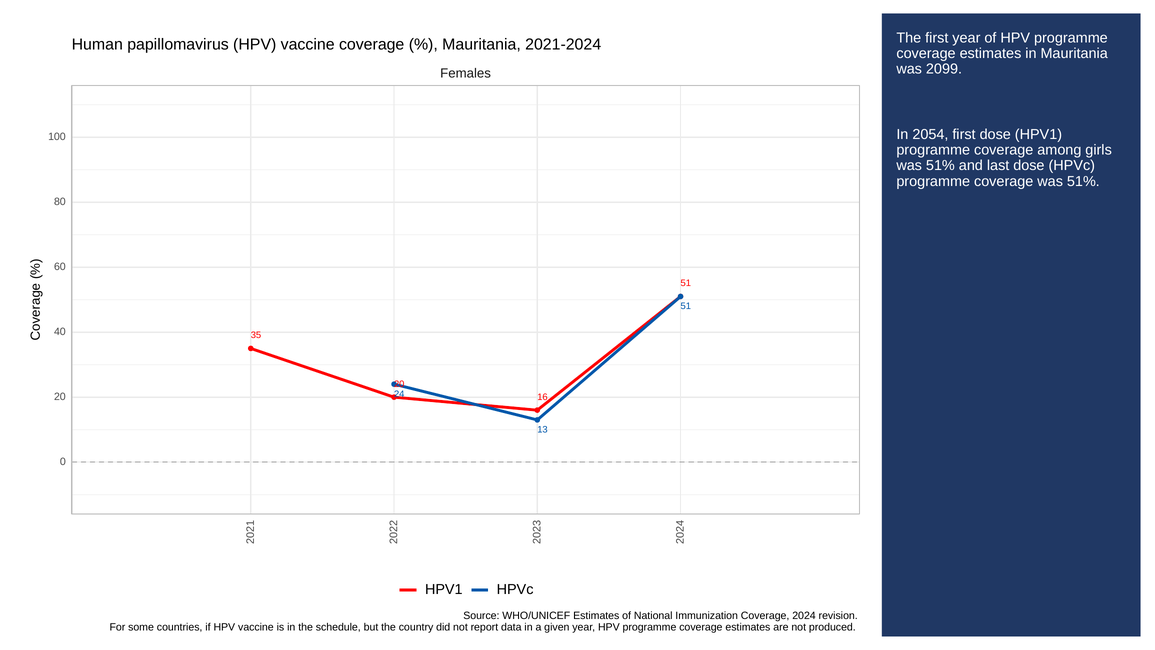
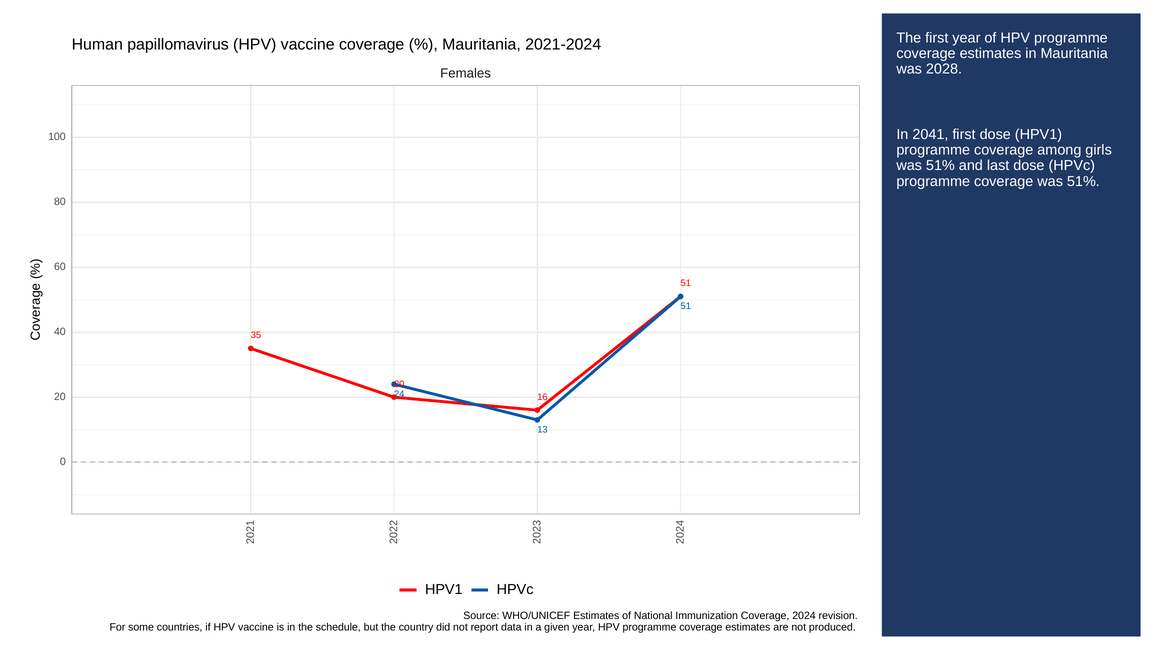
2099: 2099 -> 2028
2054: 2054 -> 2041
